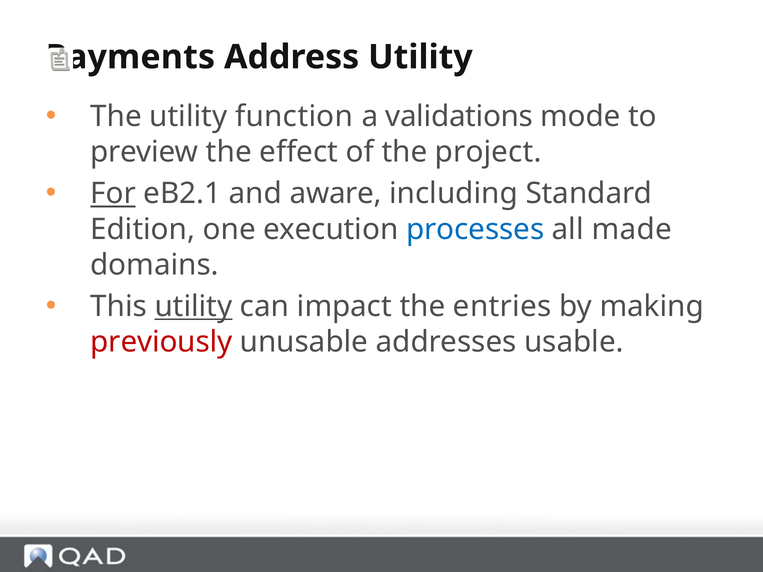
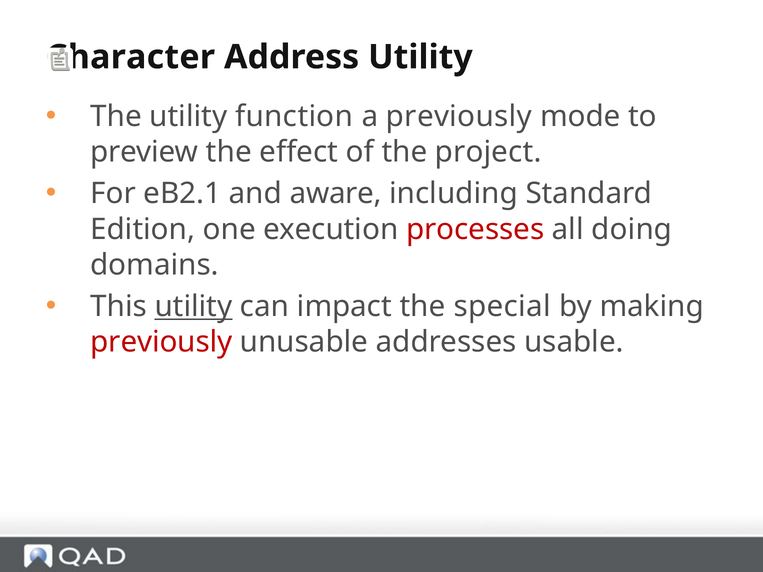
Payments: Payments -> Character
a validations: validations -> previously
For underline: present -> none
processes colour: blue -> red
made: made -> doing
entries: entries -> special
